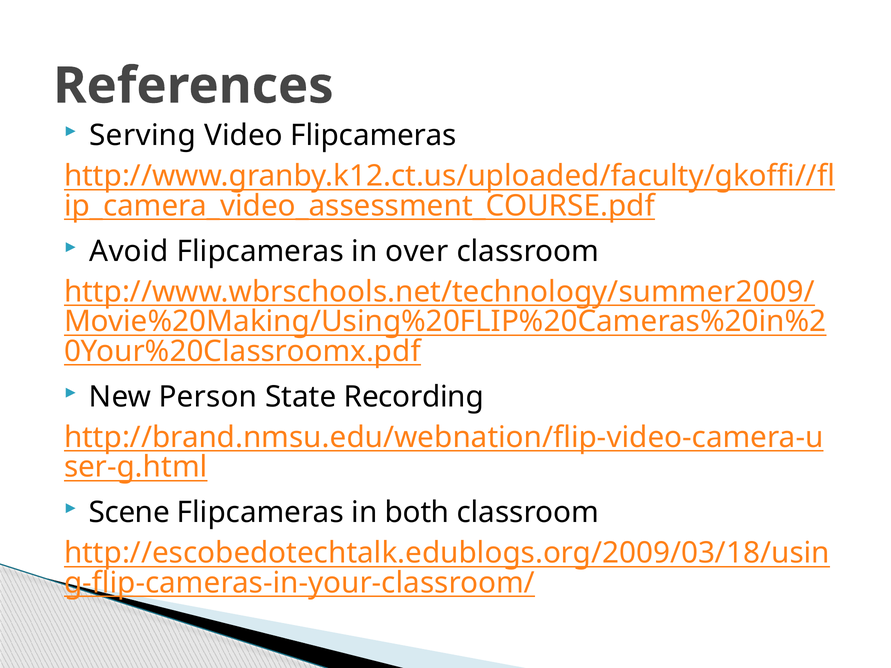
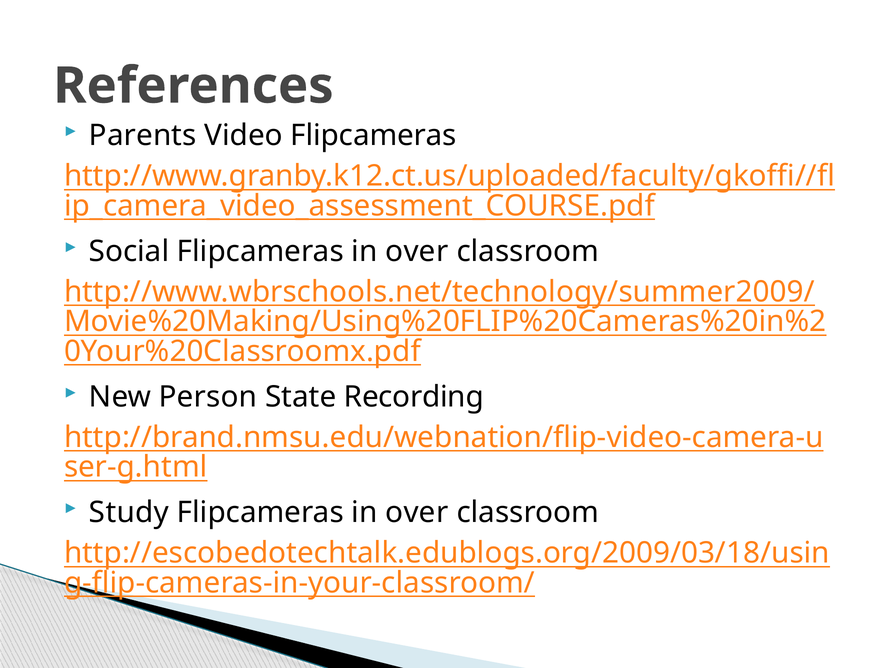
Serving: Serving -> Parents
Avoid: Avoid -> Social
Scene: Scene -> Study
both at (417, 513): both -> over
